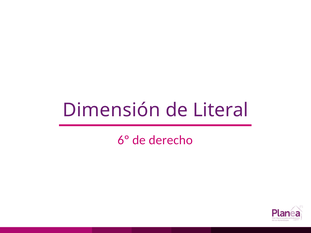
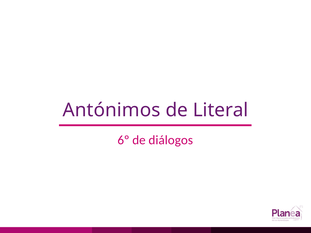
Dimensión: Dimensión -> Antónimos
derecho: derecho -> diálogos
